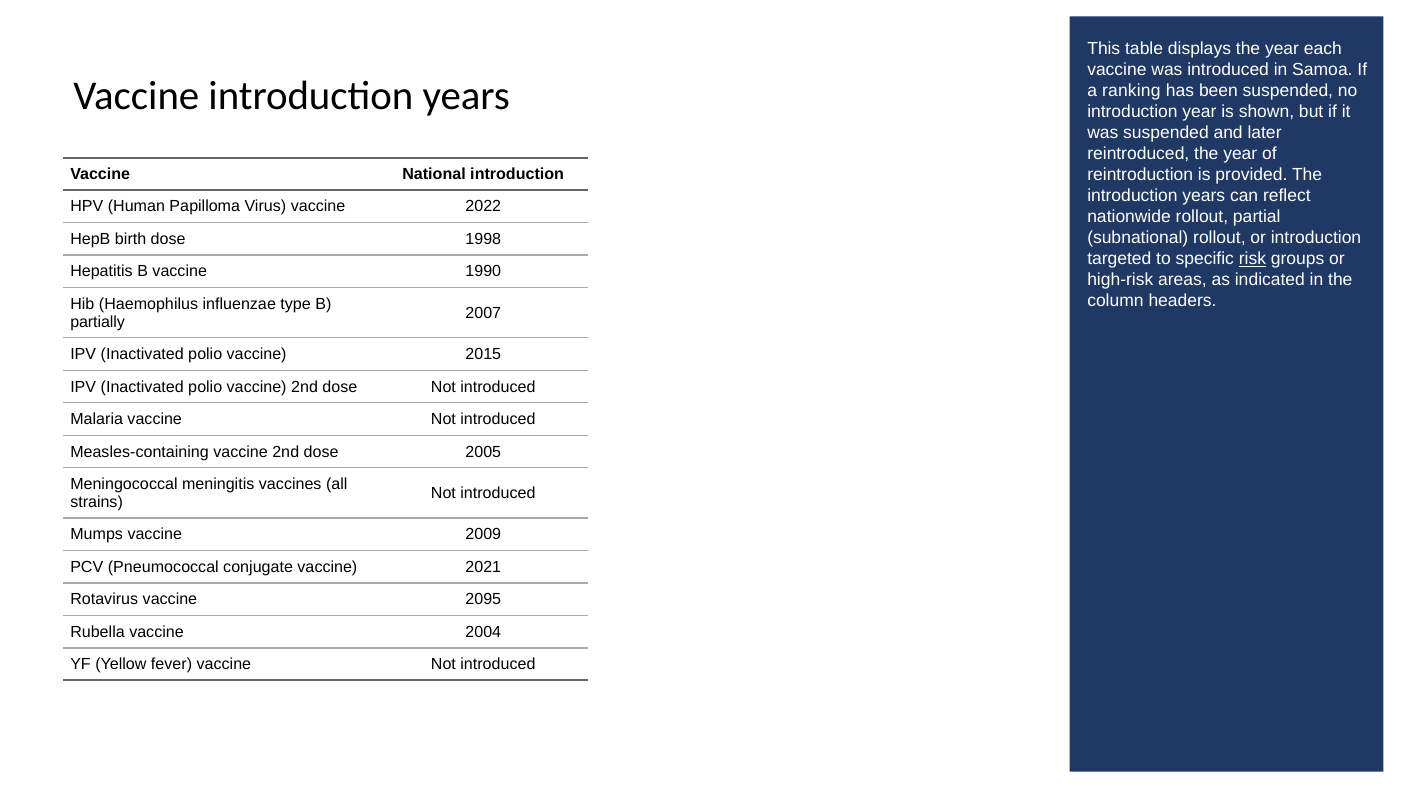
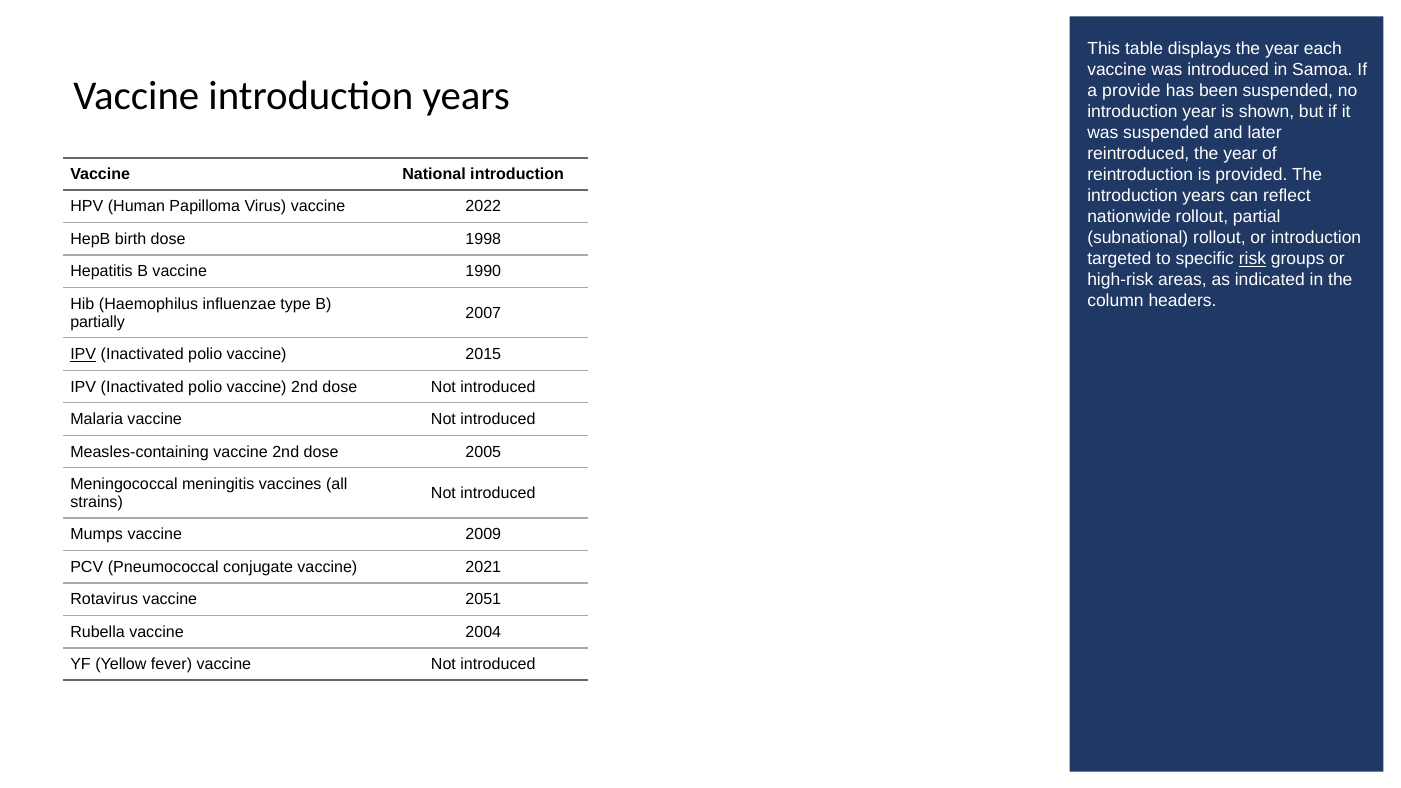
ranking: ranking -> provide
IPV at (83, 354) underline: none -> present
2095: 2095 -> 2051
